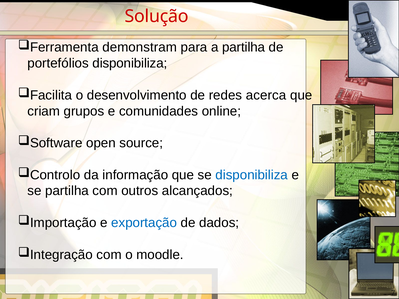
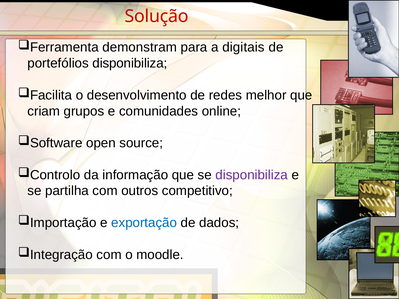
a partilha: partilha -> digitais
acerca: acerca -> melhor
disponibiliza at (252, 175) colour: blue -> purple
alcançados: alcançados -> competitivo
